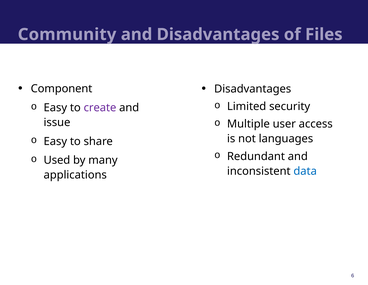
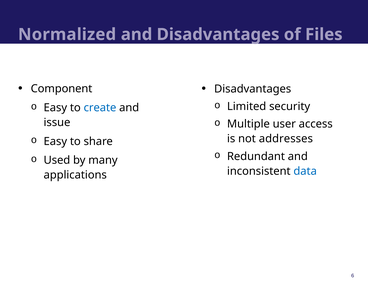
Community: Community -> Normalized
create colour: purple -> blue
languages: languages -> addresses
